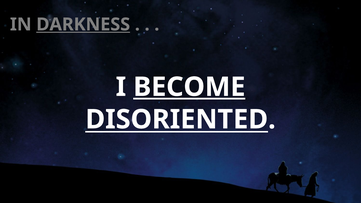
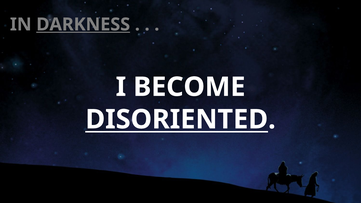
BECOME underline: present -> none
